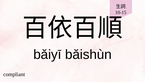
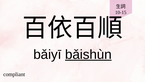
bǎishùn underline: none -> present
